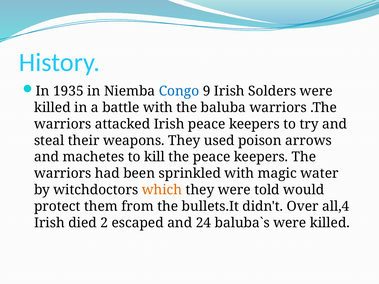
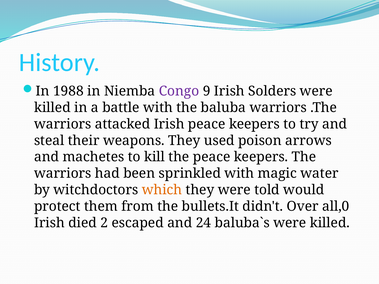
1935: 1935 -> 1988
Congo colour: blue -> purple
all,4: all,4 -> all,0
